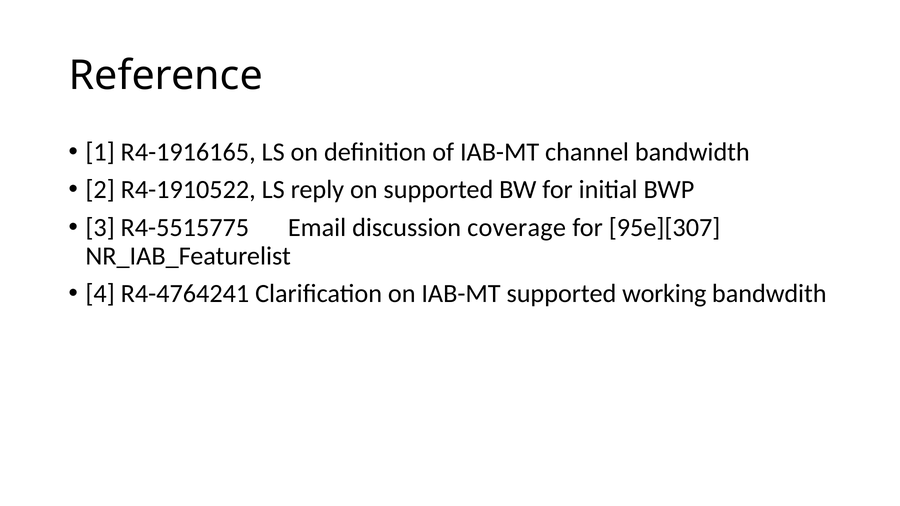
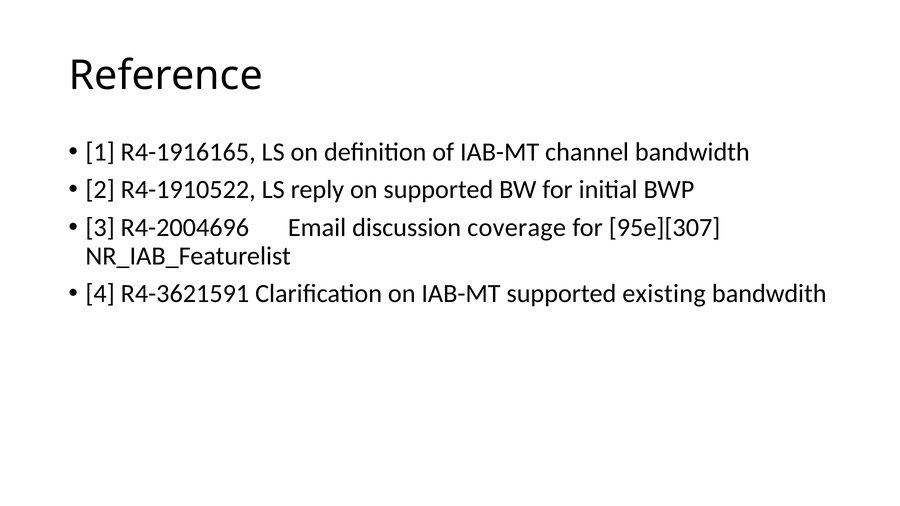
R4-5515775: R4-5515775 -> R4-2004696
R4-4764241: R4-4764241 -> R4-3621591
working: working -> existing
